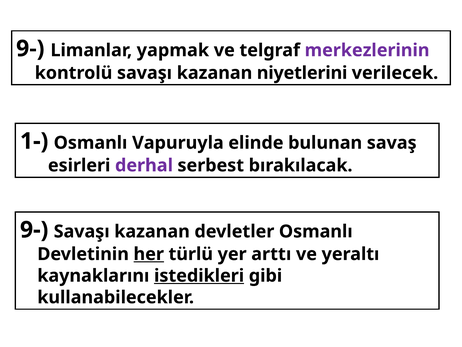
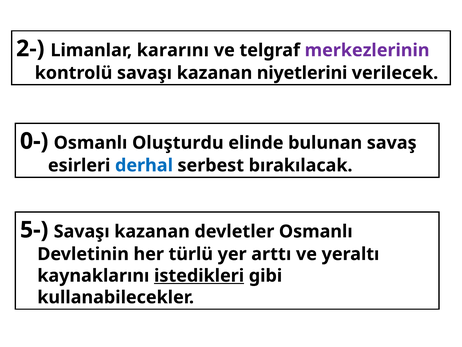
9- at (30, 49): 9- -> 2-
yapmak: yapmak -> kararını
1-: 1- -> 0-
Vapuruyla: Vapuruyla -> Oluşturdu
derhal colour: purple -> blue
9- at (34, 229): 9- -> 5-
her underline: present -> none
